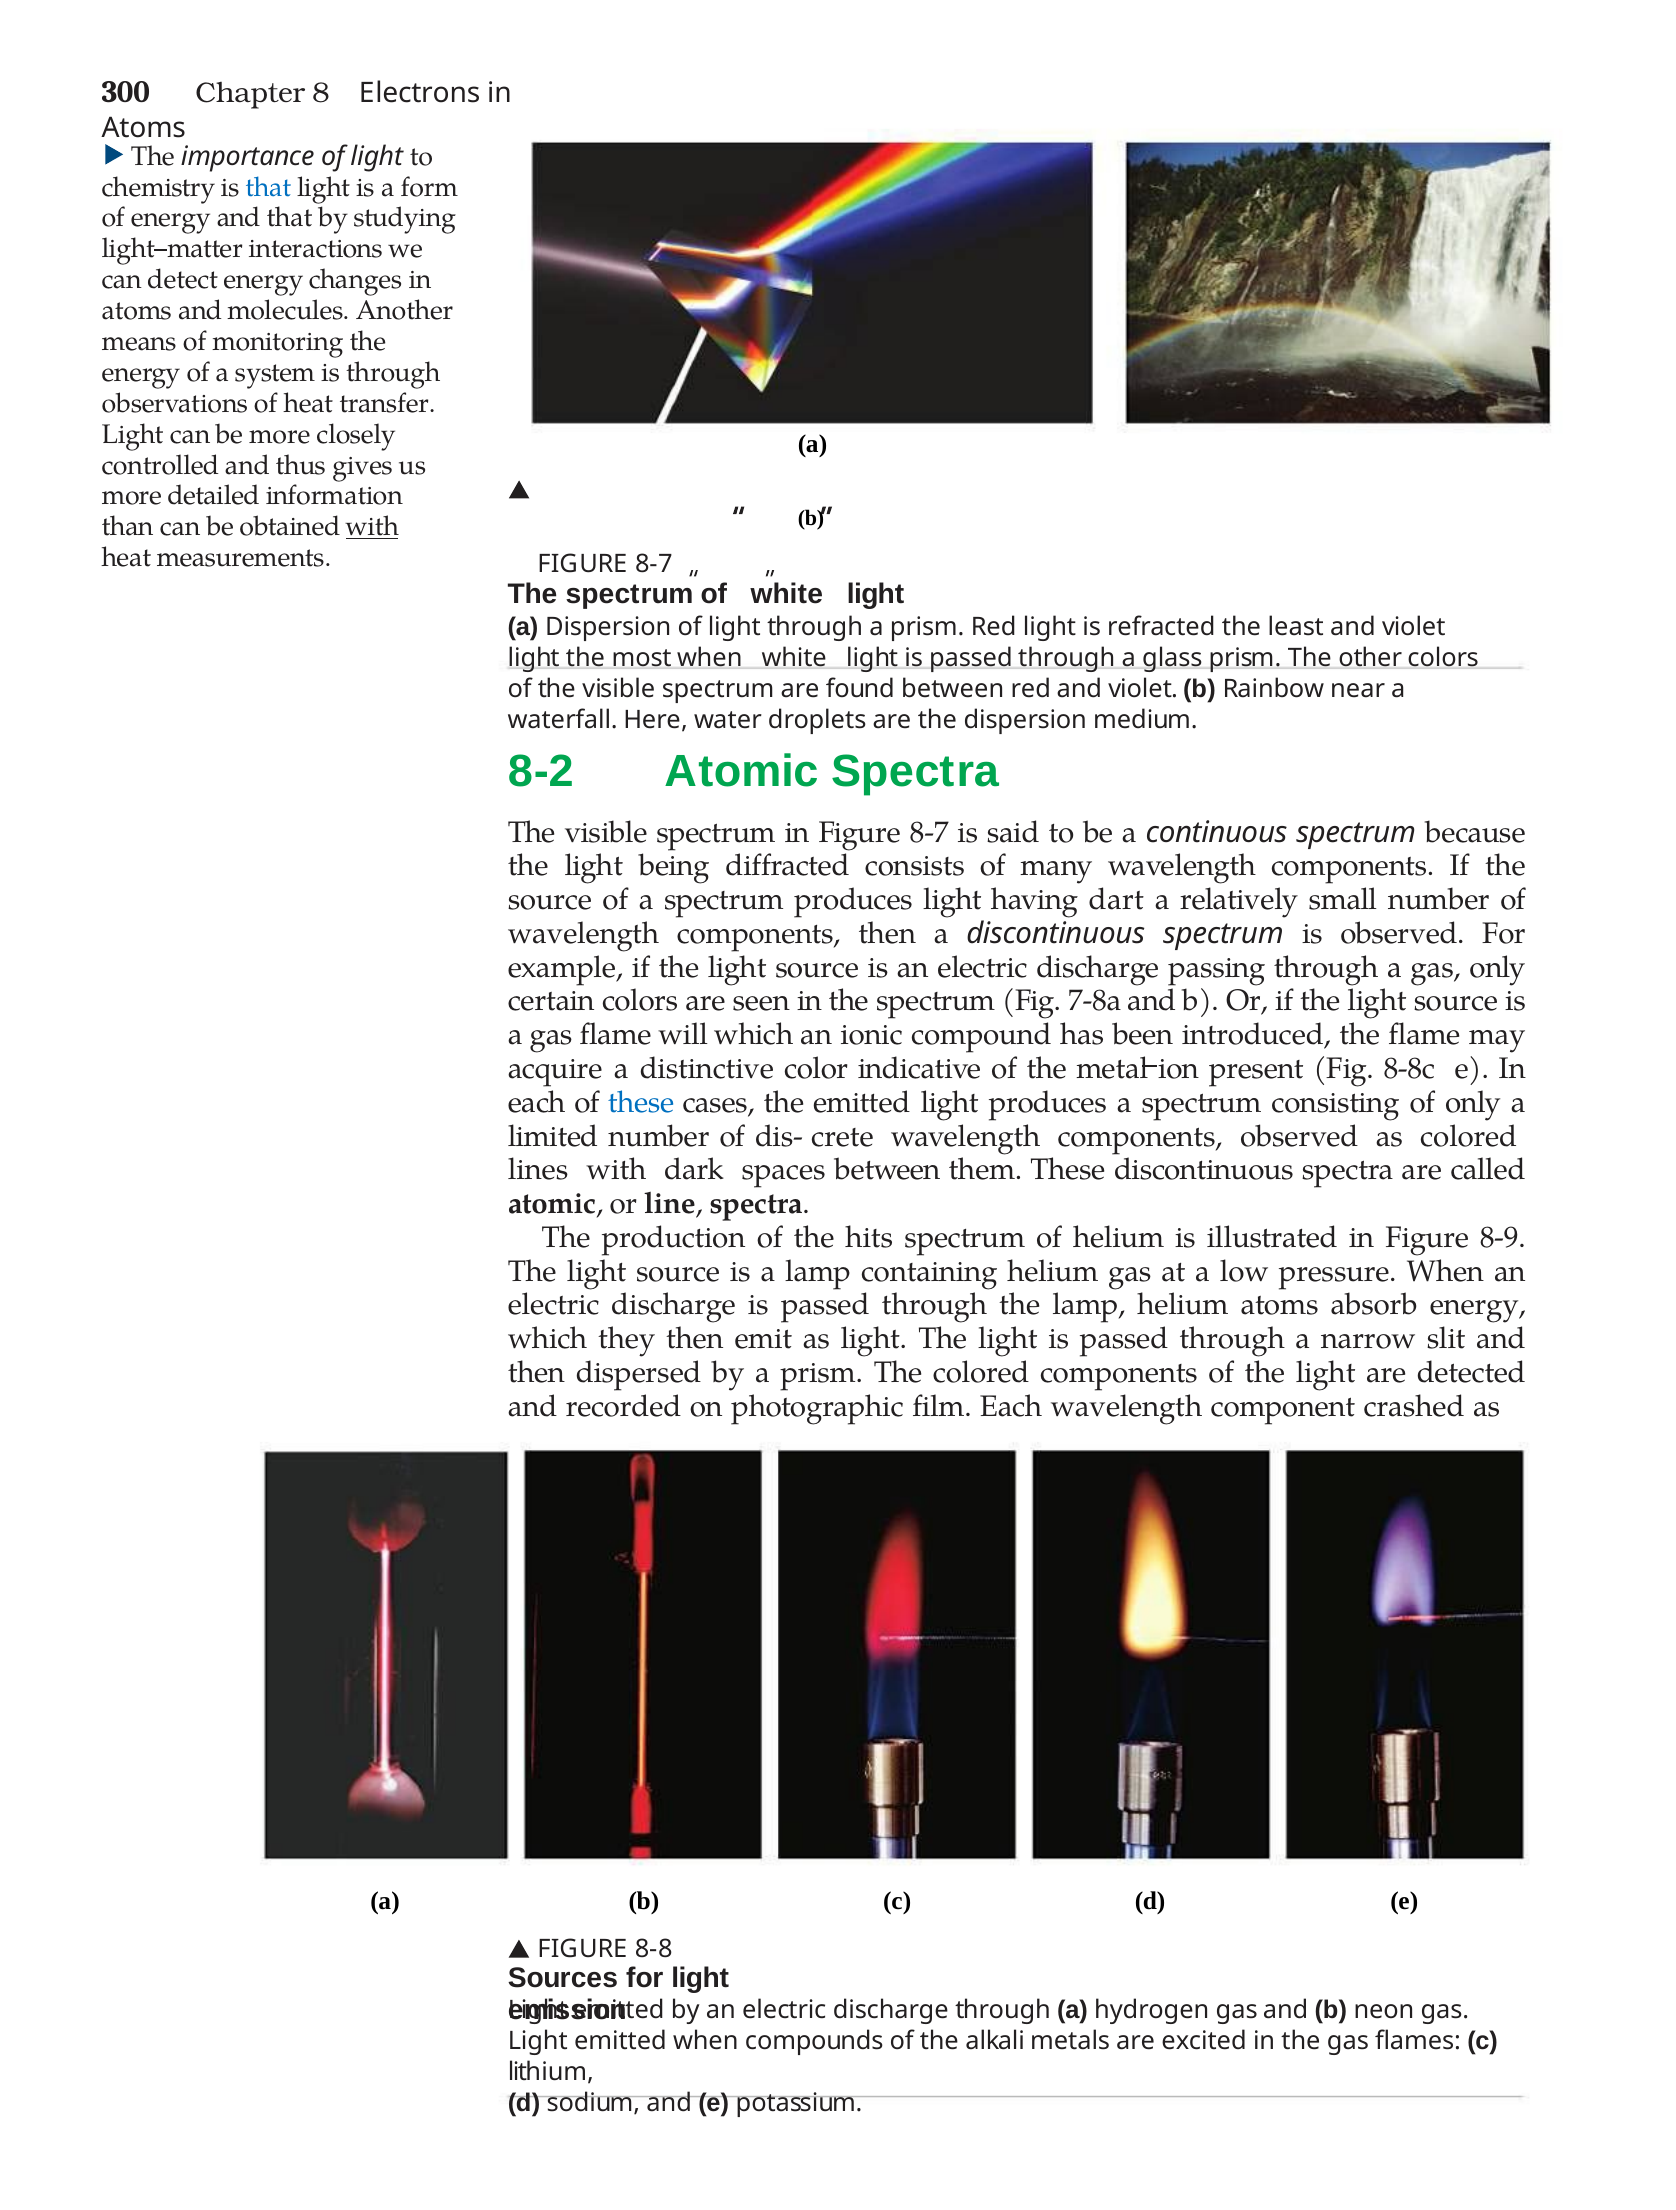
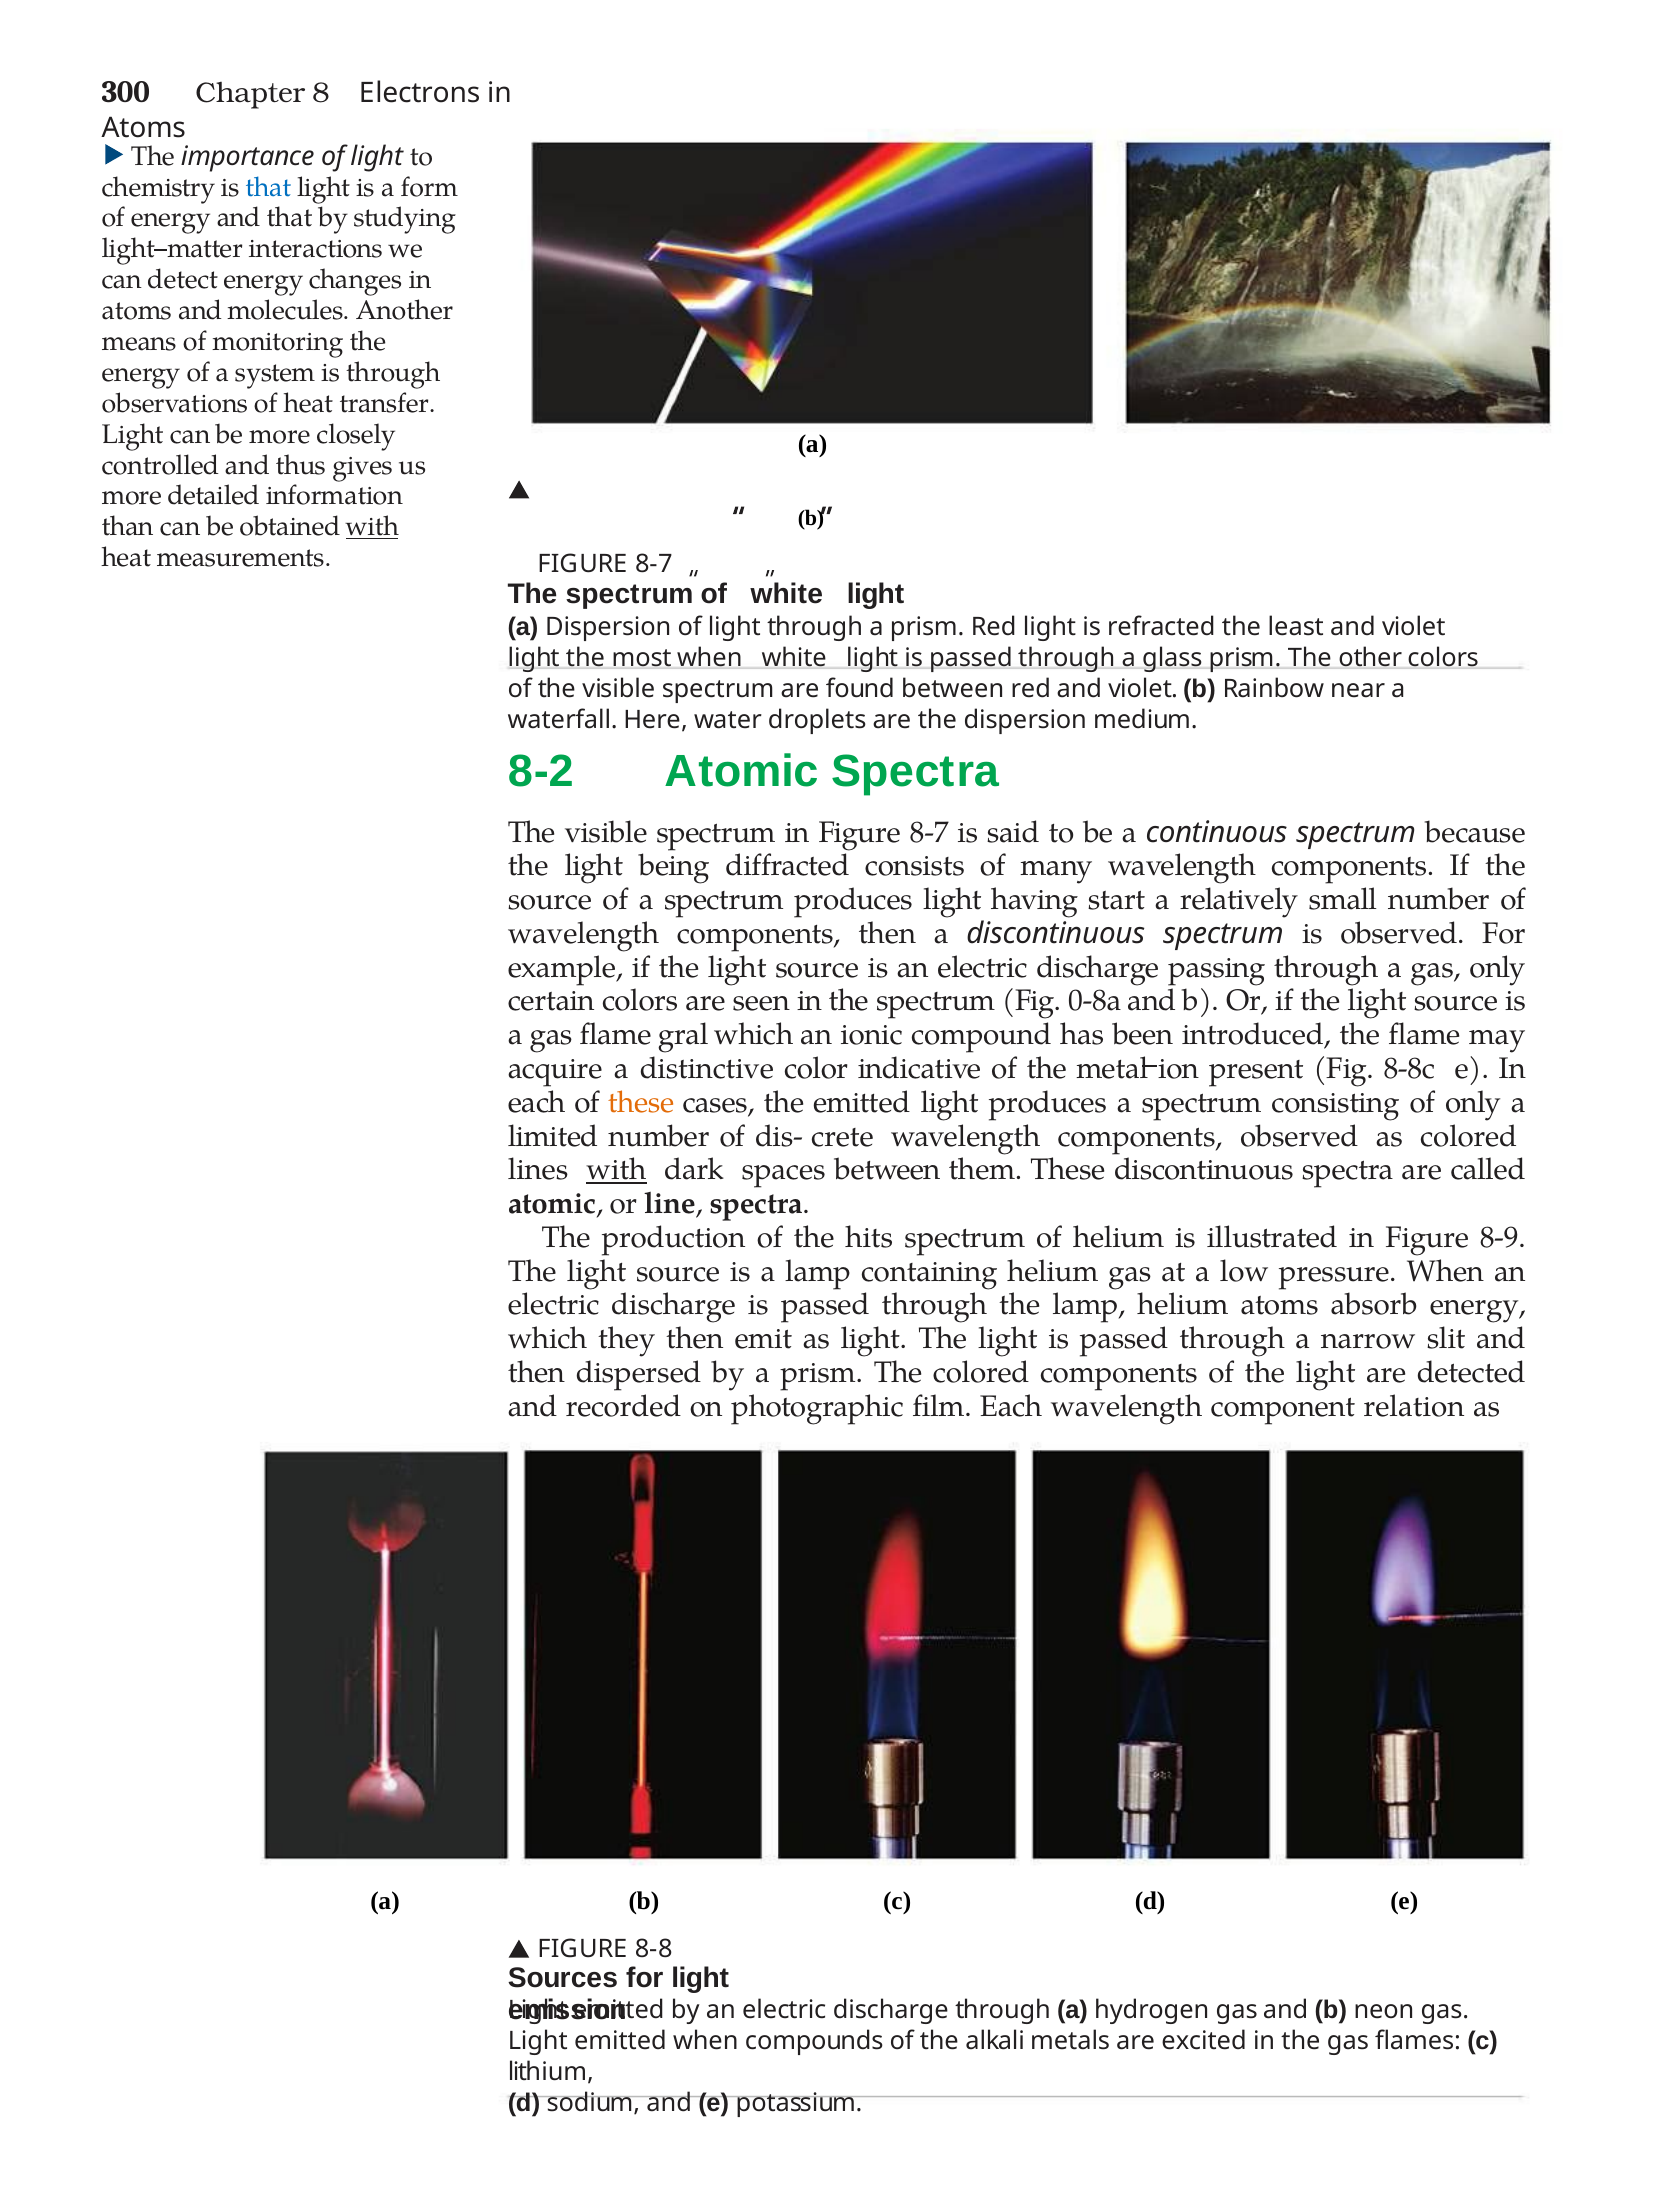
dart: dart -> start
7-8a: 7-8a -> 0-8a
will: will -> gral
these at (641, 1102) colour: blue -> orange
with at (616, 1170) underline: none -> present
crashed: crashed -> relation
